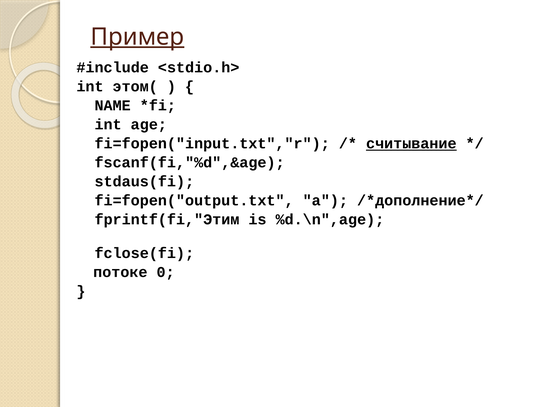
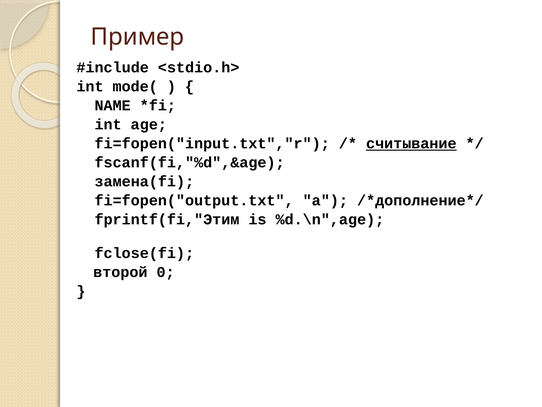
Пример underline: present -> none
этом(: этом( -> mode(
stdaus(fi: stdaus(fi -> замена(fi
потоке: потоке -> второй
